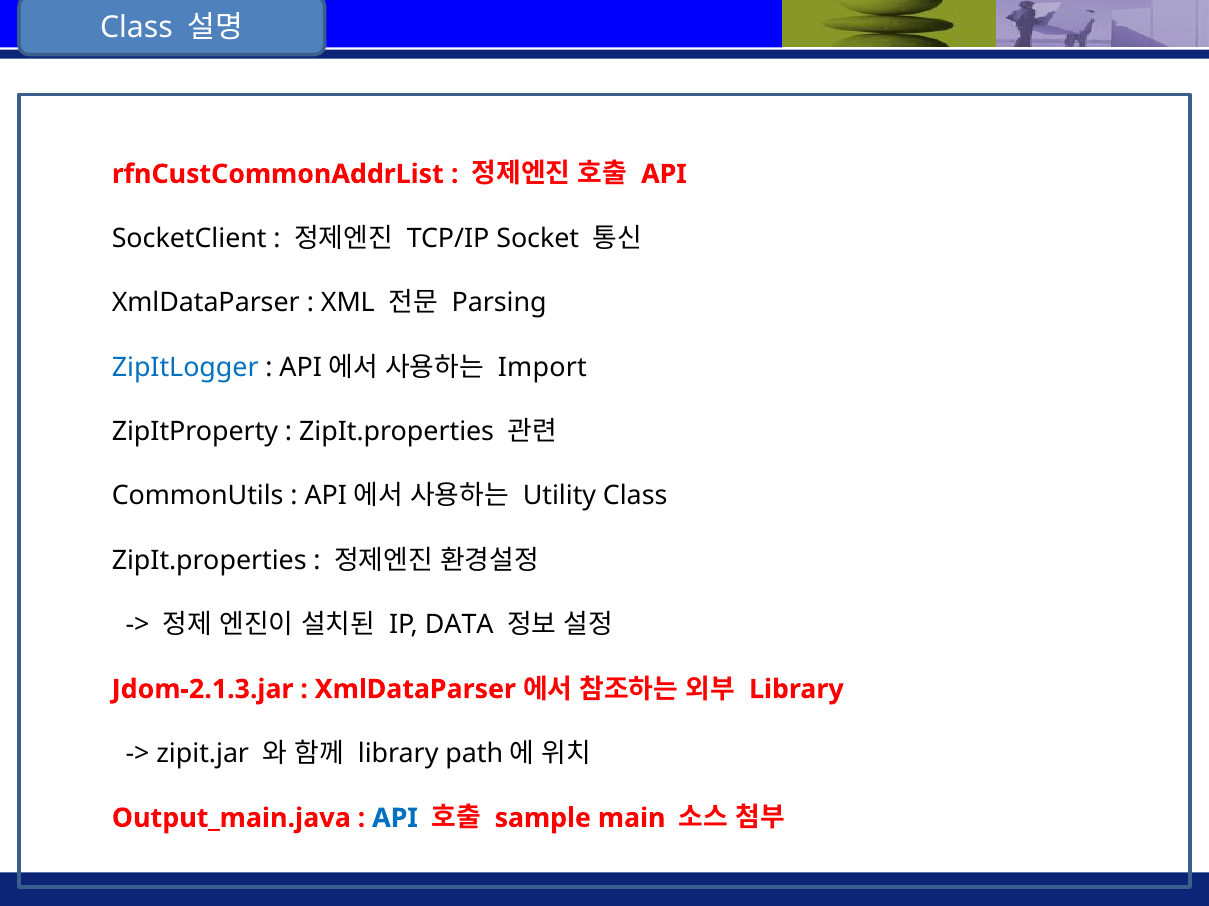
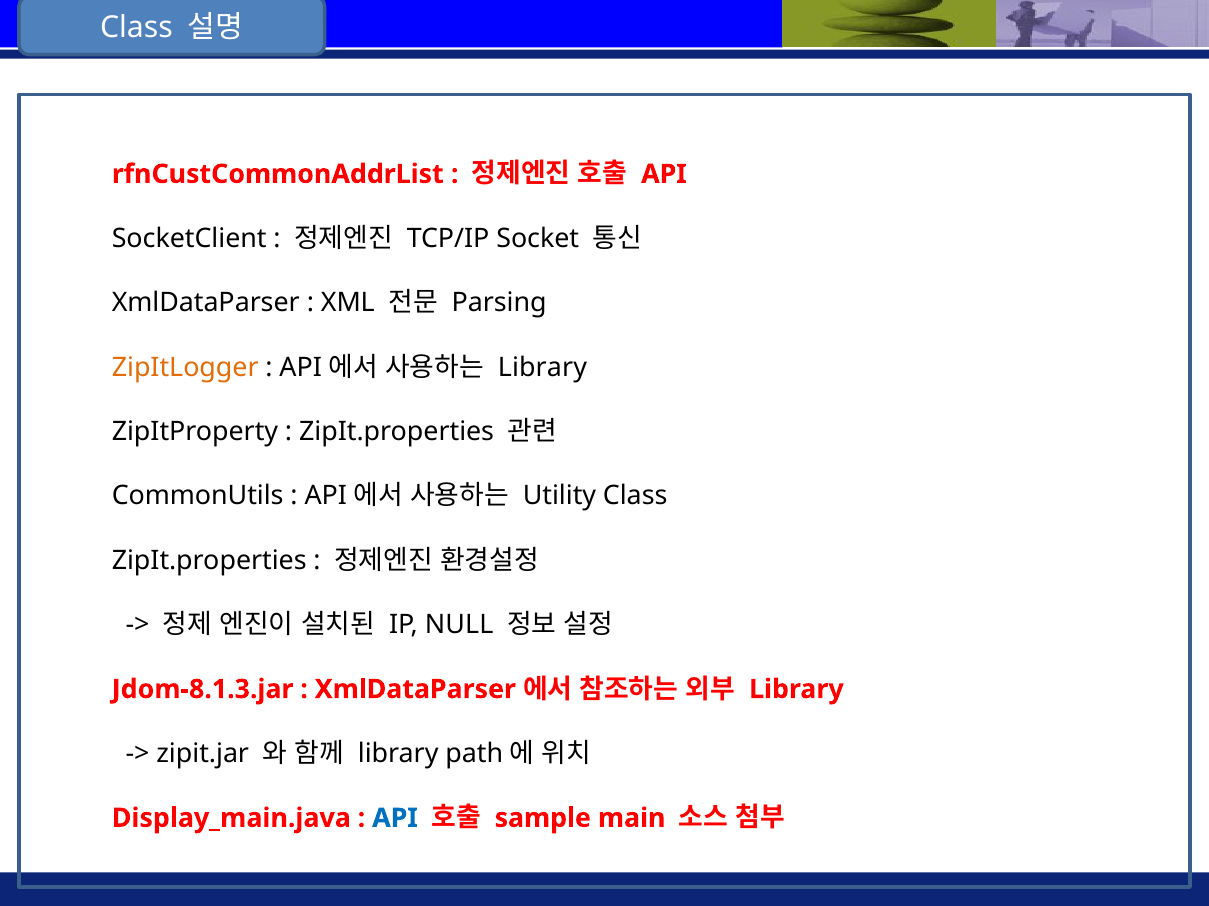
ZipItLogger colour: blue -> orange
Import at (542, 368): Import -> Library
DATA: DATA -> NULL
Jdom-2.1.3.jar: Jdom-2.1.3.jar -> Jdom-8.1.3.jar
Output_main.java: Output_main.java -> Display_main.java
